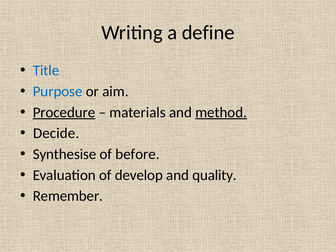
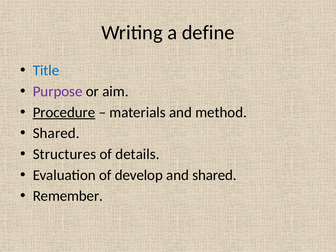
Purpose colour: blue -> purple
method underline: present -> none
Decide at (56, 133): Decide -> Shared
Synthesise: Synthesise -> Structures
before: before -> details
and quality: quality -> shared
